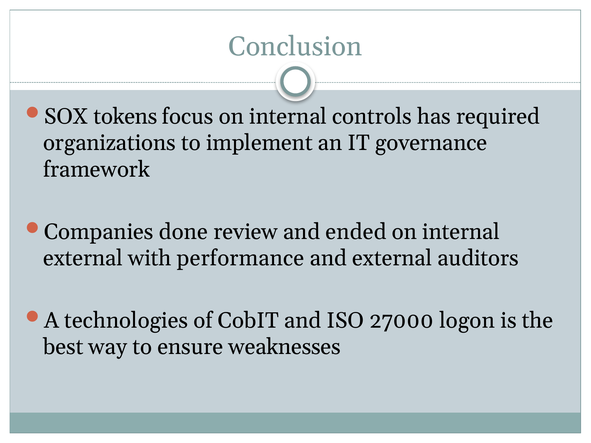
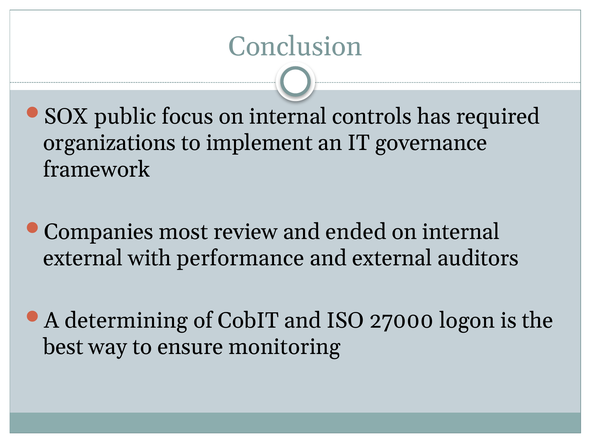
tokens: tokens -> public
done: done -> most
technologies: technologies -> determining
weaknesses: weaknesses -> monitoring
